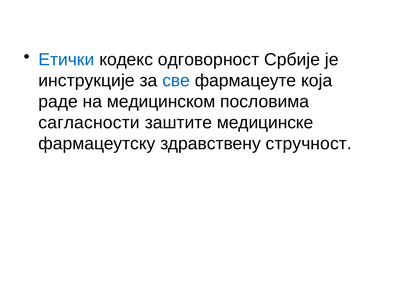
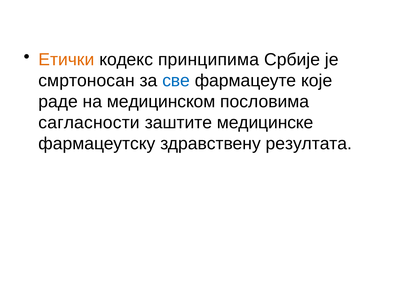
Етички colour: blue -> orange
одговорност: одговорност -> принципима
инструкције: инструкције -> смртоносан
која: која -> које
стручност: стручност -> резултата
